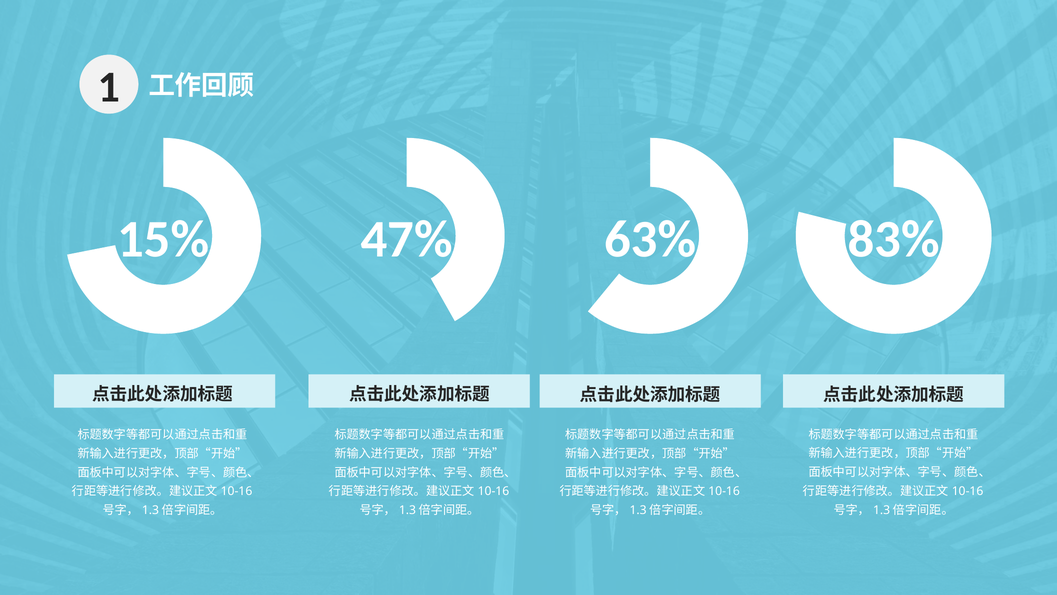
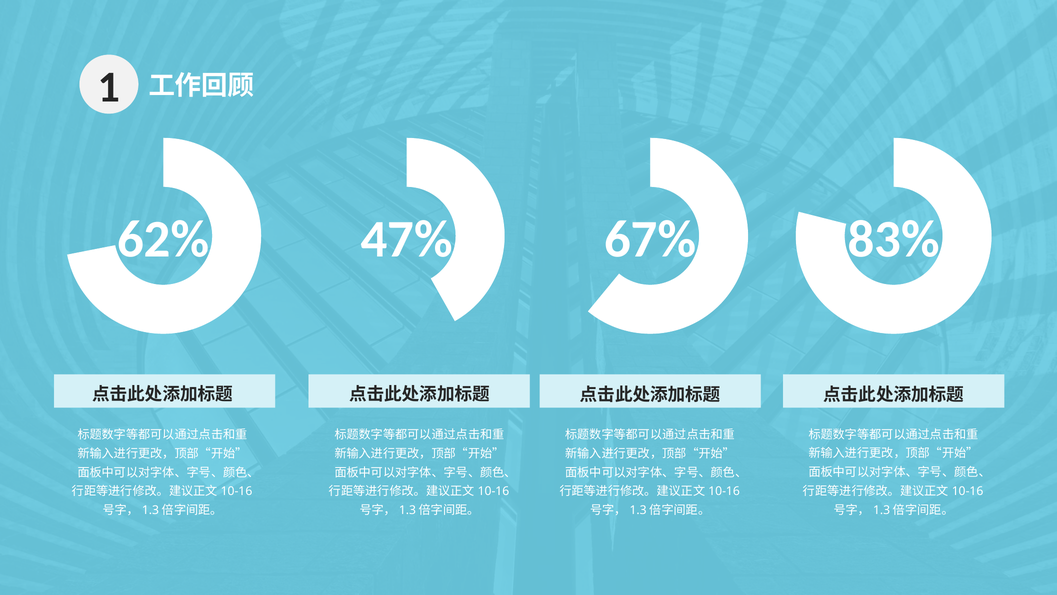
15%: 15% -> 62%
63%: 63% -> 67%
